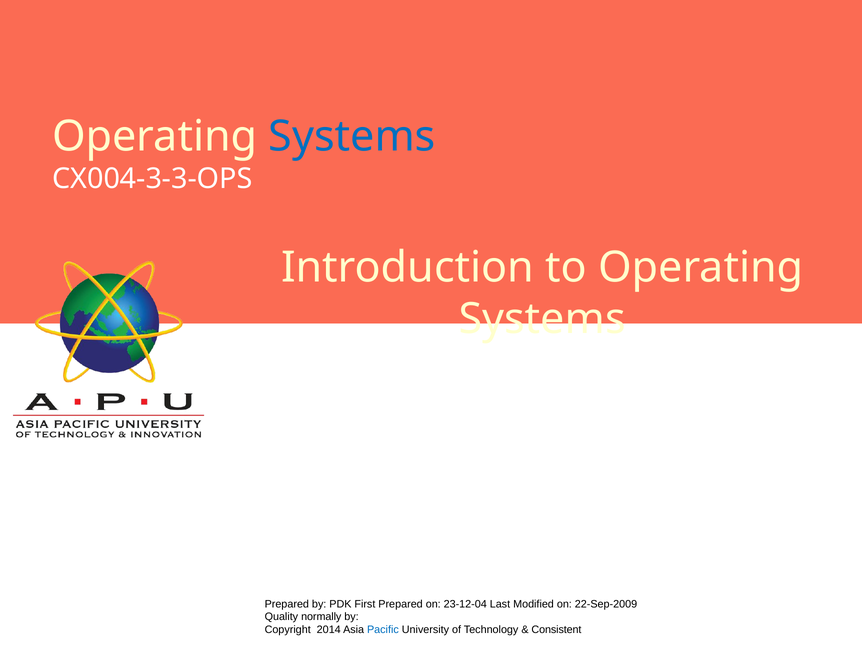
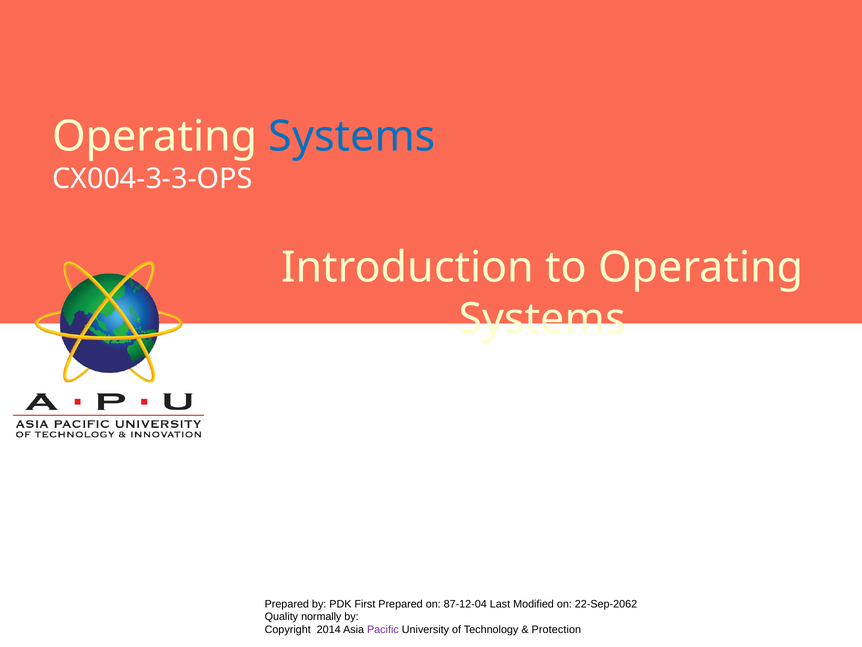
23-12-04: 23-12-04 -> 87-12-04
22-Sep-2009: 22-Sep-2009 -> 22-Sep-2062
Pacific colour: blue -> purple
Consistent: Consistent -> Protection
